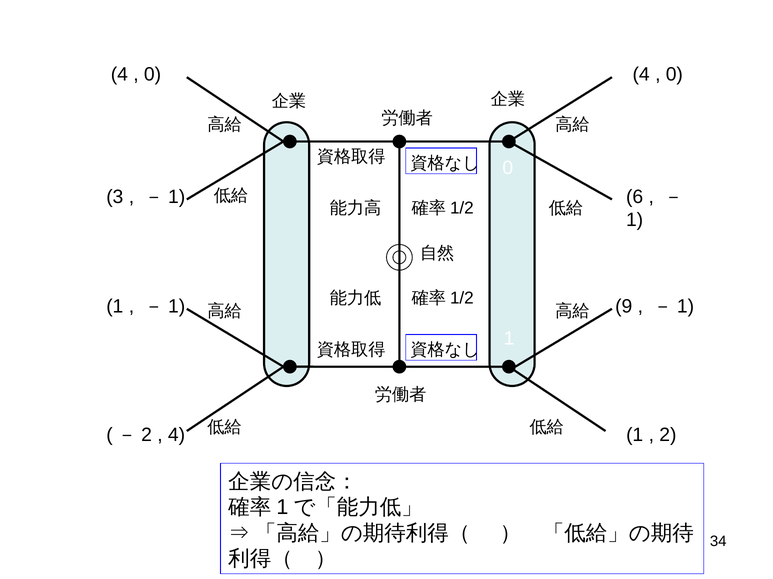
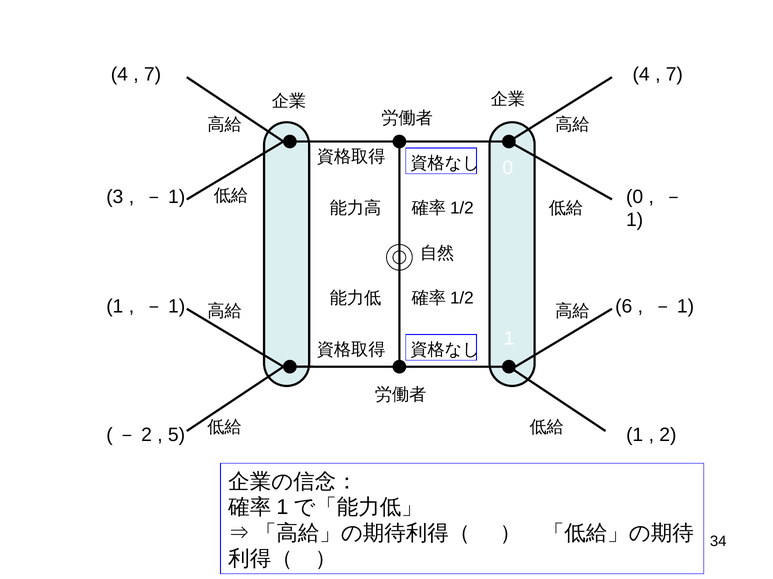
0 at (153, 75): 0 -> 7
0 at (674, 75): 0 -> 7
－1 6: 6 -> 0
9: 9 -> 6
4 at (177, 435): 4 -> 5
